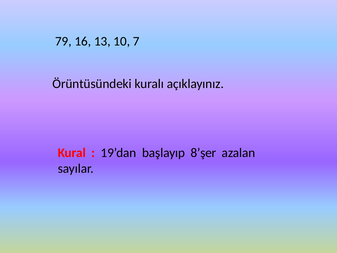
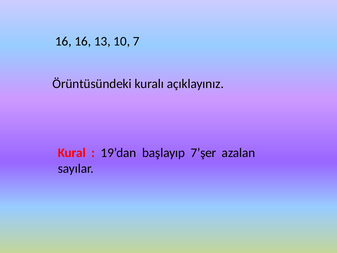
79 at (63, 41): 79 -> 16
8’şer: 8’şer -> 7’şer
